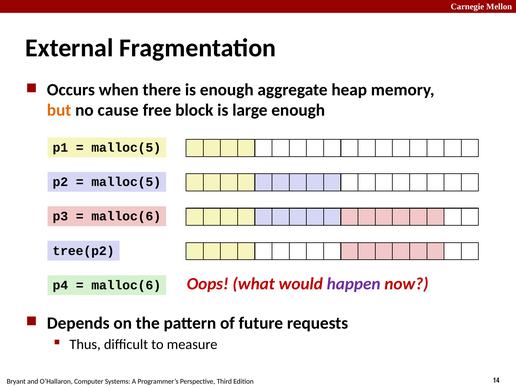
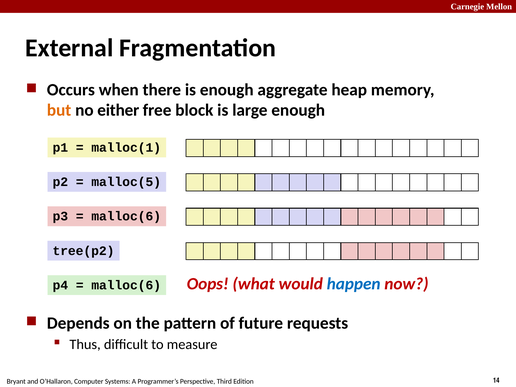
cause: cause -> either
malloc(5 at (126, 148): malloc(5 -> malloc(1
happen colour: purple -> blue
